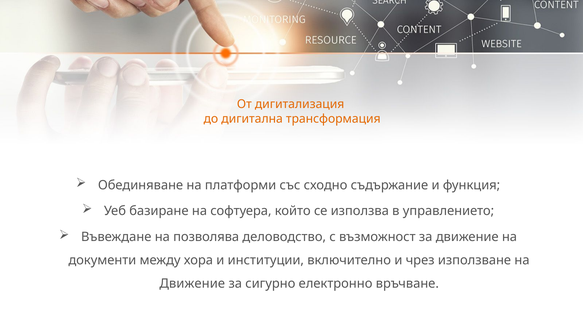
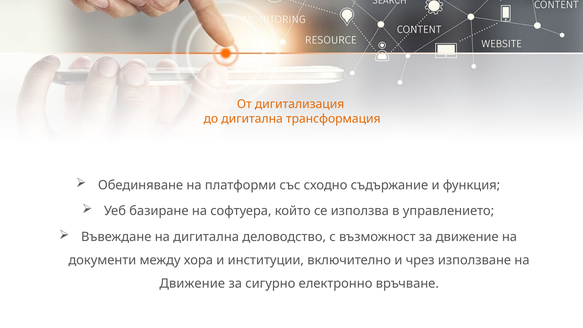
на позволява: позволява -> дигитална
